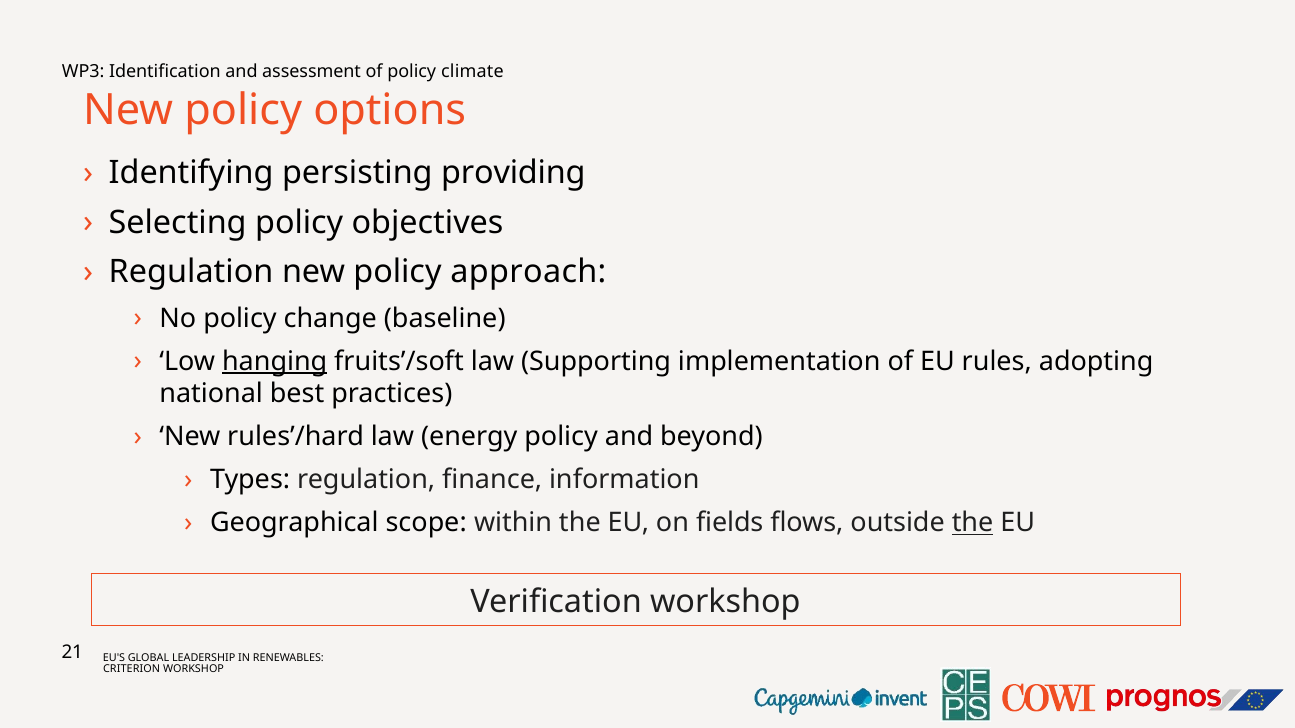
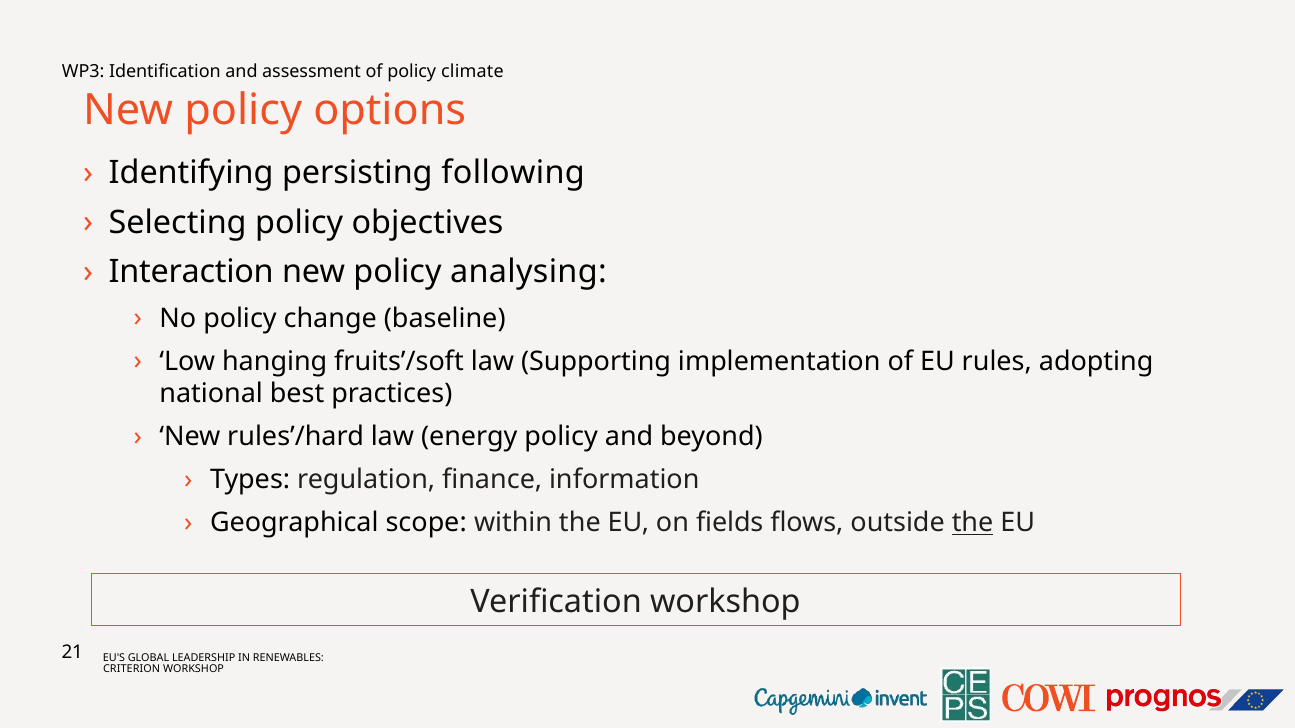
providing: providing -> following
Regulation at (191, 272): Regulation -> Interaction
approach: approach -> analysing
hanging underline: present -> none
